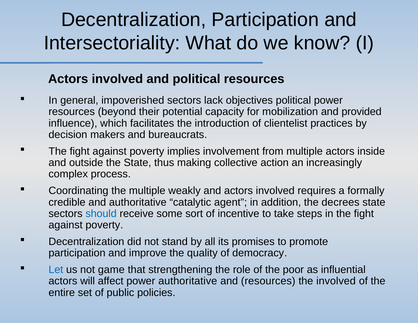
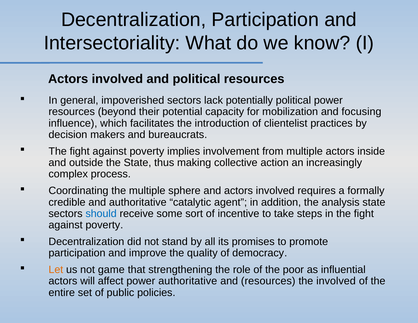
objectives: objectives -> potentially
provided: provided -> focusing
weakly: weakly -> sphere
decrees: decrees -> analysis
Let colour: blue -> orange
